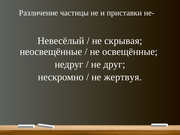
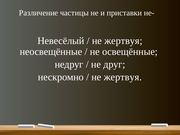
скрывая at (123, 41): скрывая -> жертвуя
